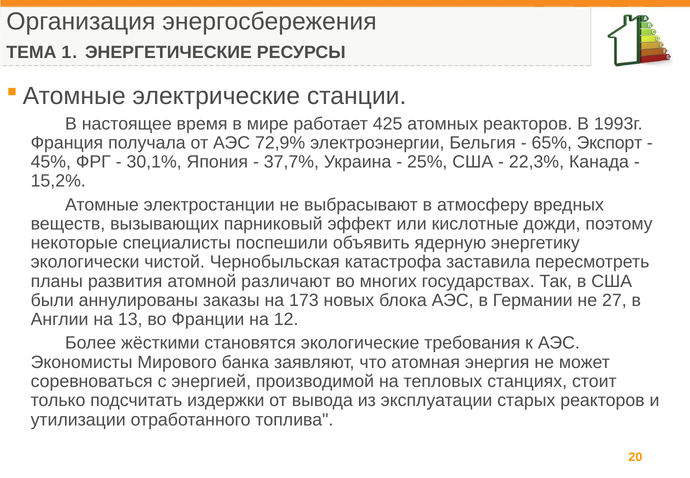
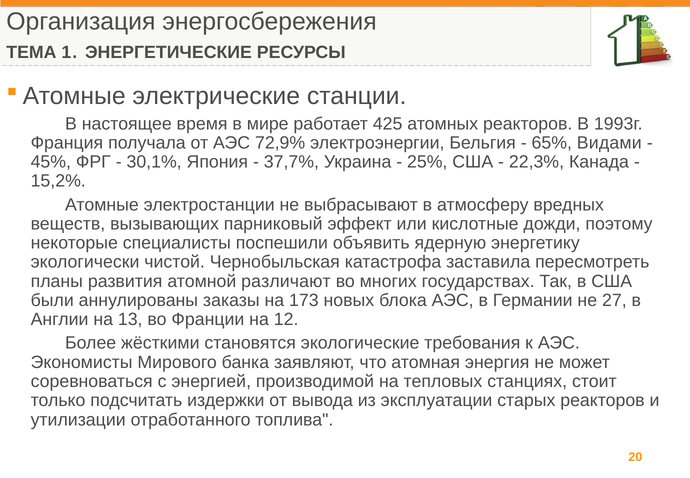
Экспорт: Экспорт -> Видами
